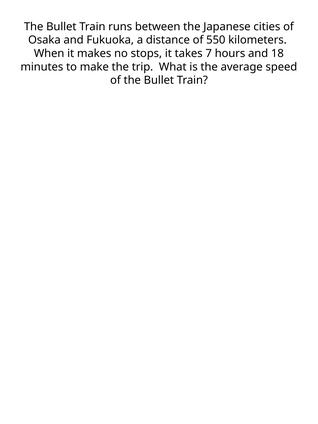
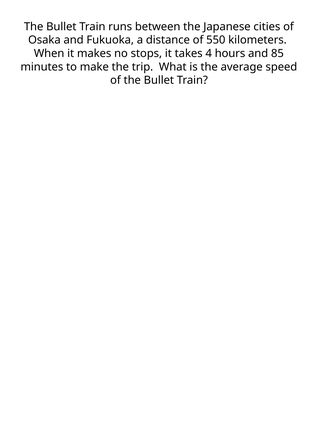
7: 7 -> 4
18: 18 -> 85
